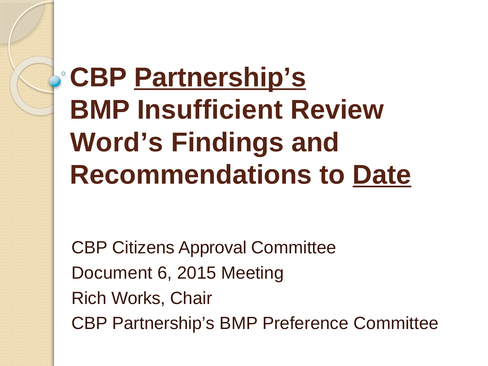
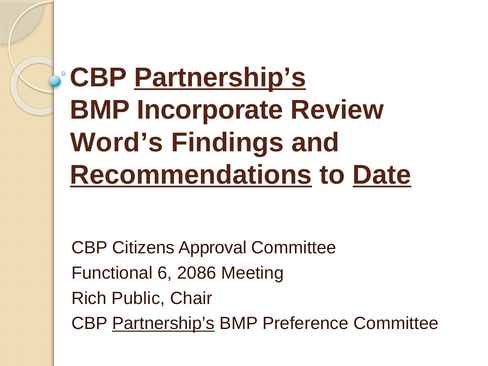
Insufficient: Insufficient -> Incorporate
Recommendations underline: none -> present
Document: Document -> Functional
2015: 2015 -> 2086
Works: Works -> Public
Partnership’s at (163, 324) underline: none -> present
